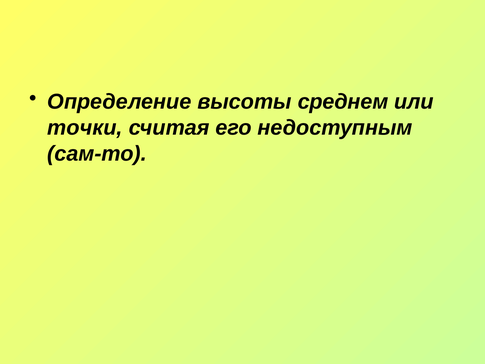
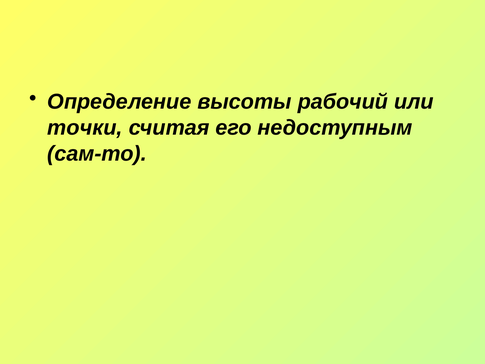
среднем: среднем -> рабочий
